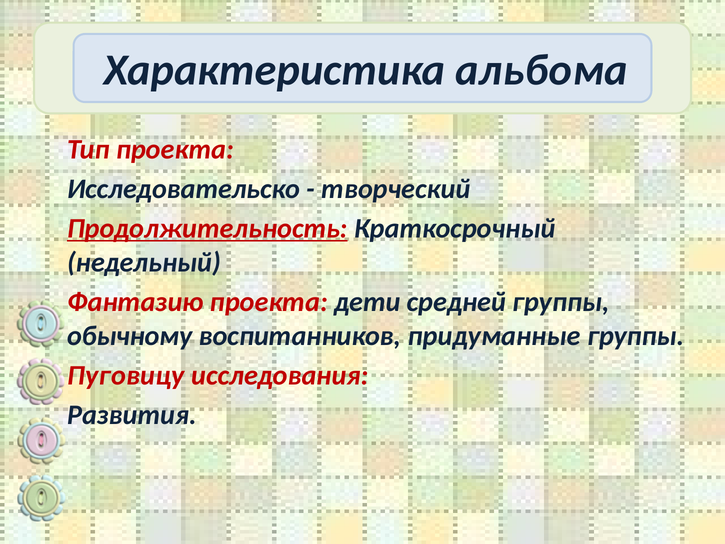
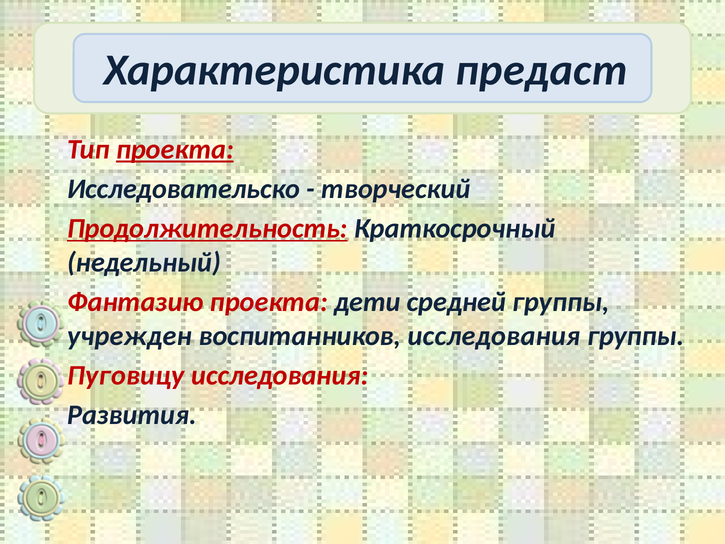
альбома: альбома -> предаст
проекта at (175, 149) underline: none -> present
обычному: обычному -> учрежден
воспитанников придуманные: придуманные -> исследования
